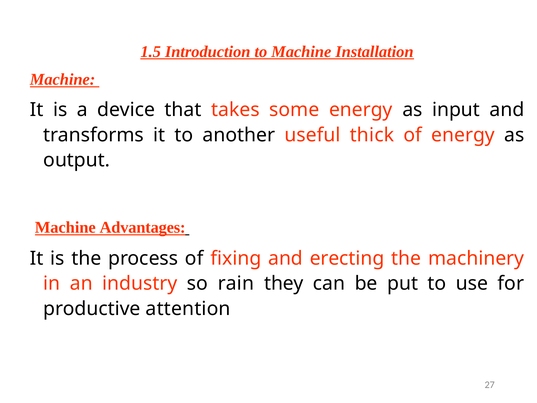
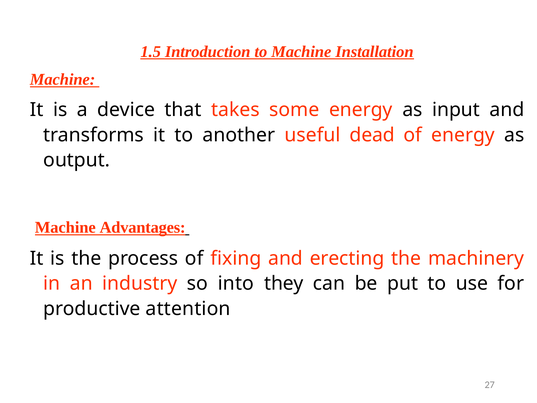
thick: thick -> dead
rain: rain -> into
